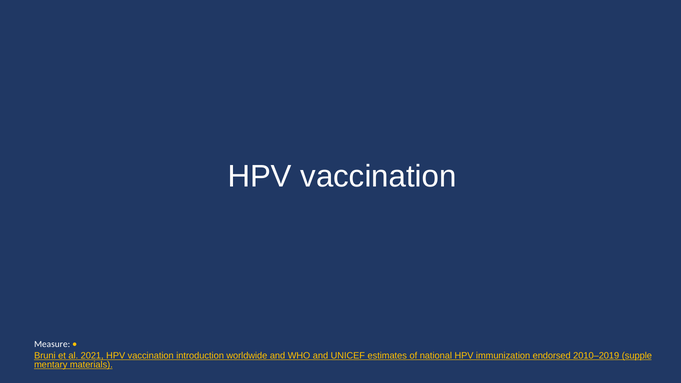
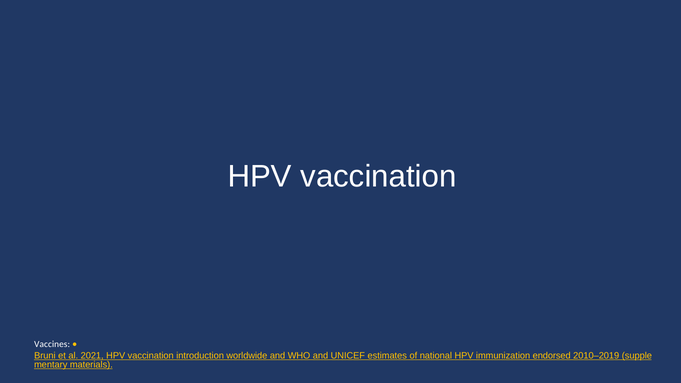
Measure: Measure -> Vaccines
